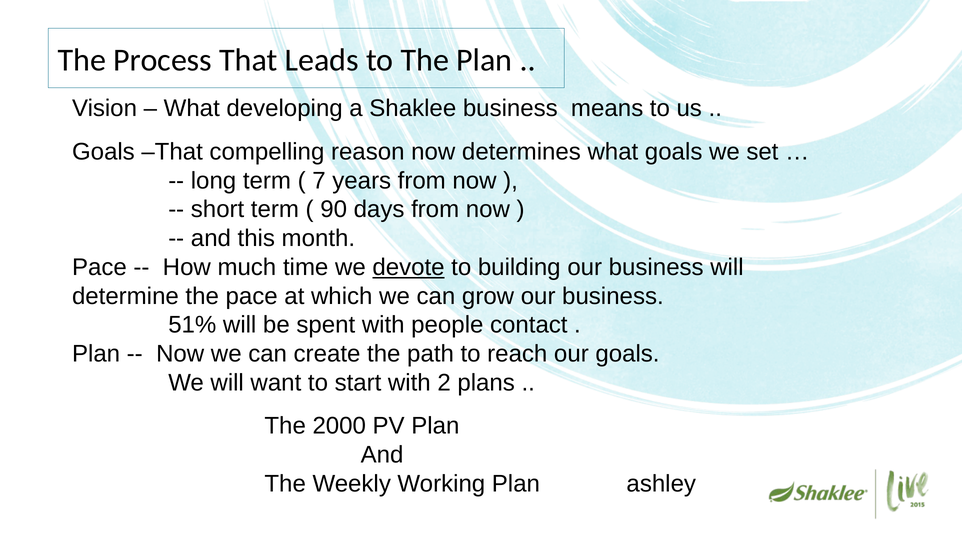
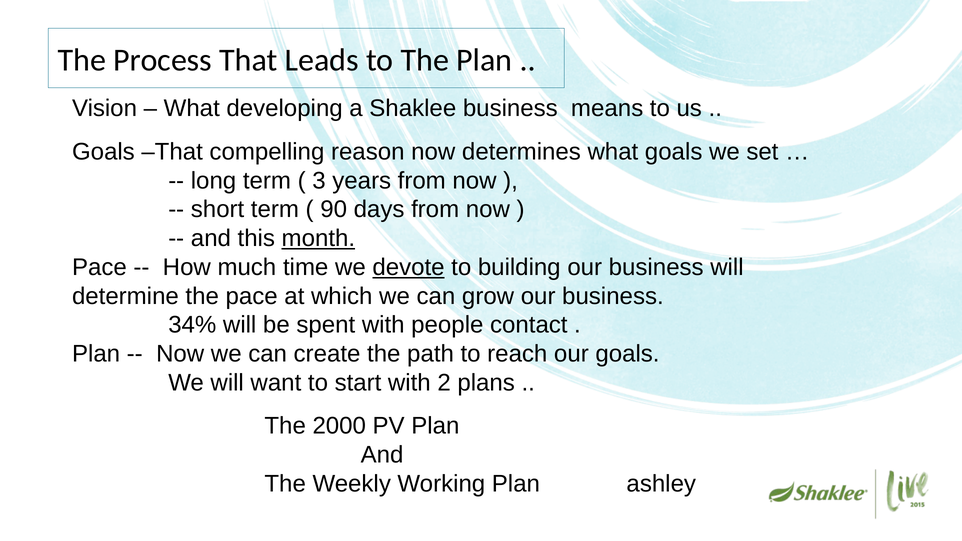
7: 7 -> 3
month underline: none -> present
51%: 51% -> 34%
